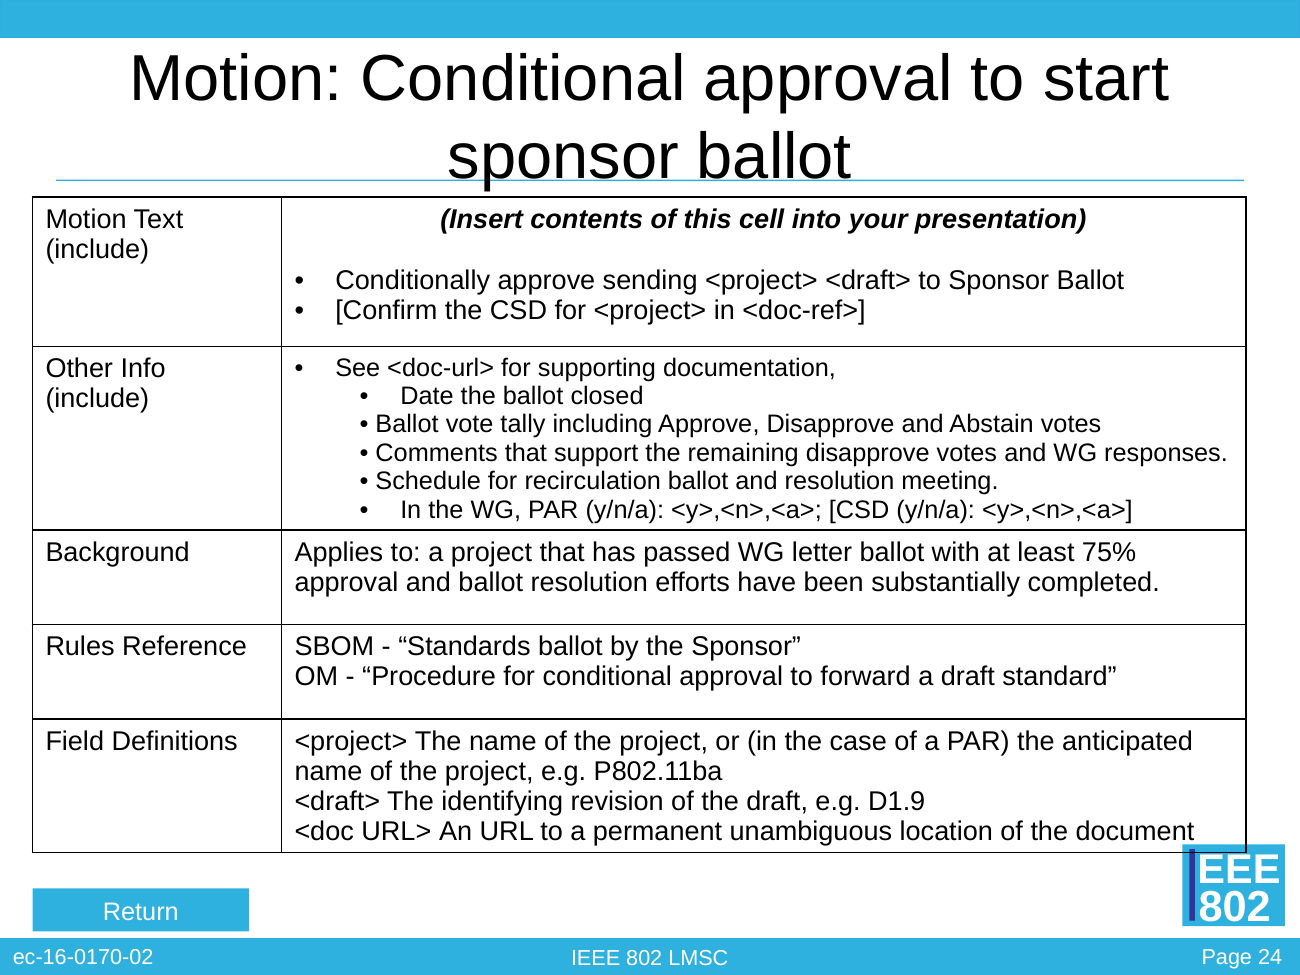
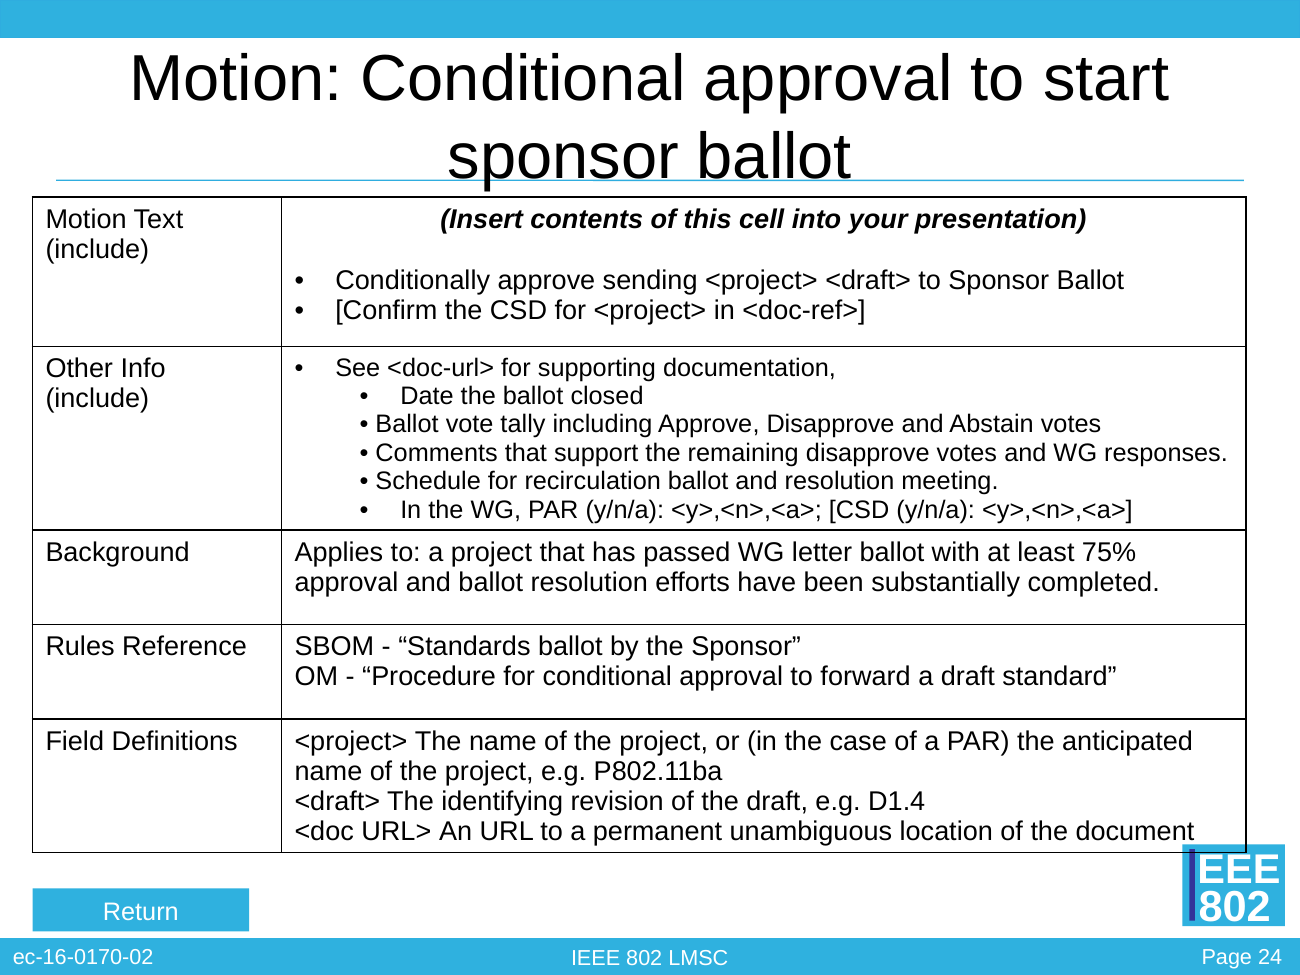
D1.9: D1.9 -> D1.4
